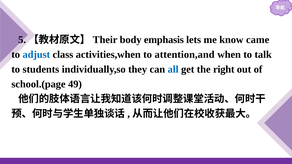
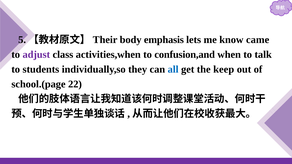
adjust colour: blue -> purple
attention,and: attention,and -> confusion,and
right: right -> keep
49: 49 -> 22
